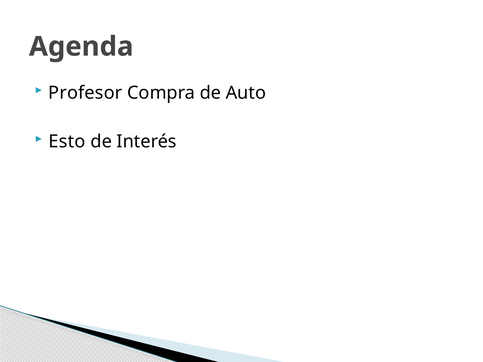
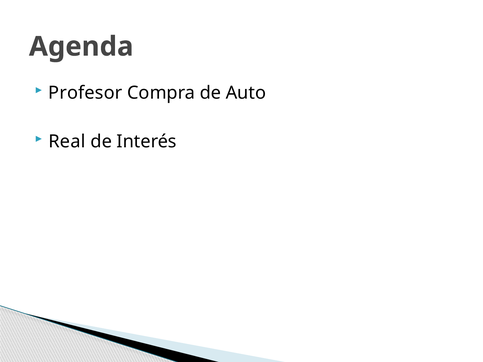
Esto: Esto -> Real
